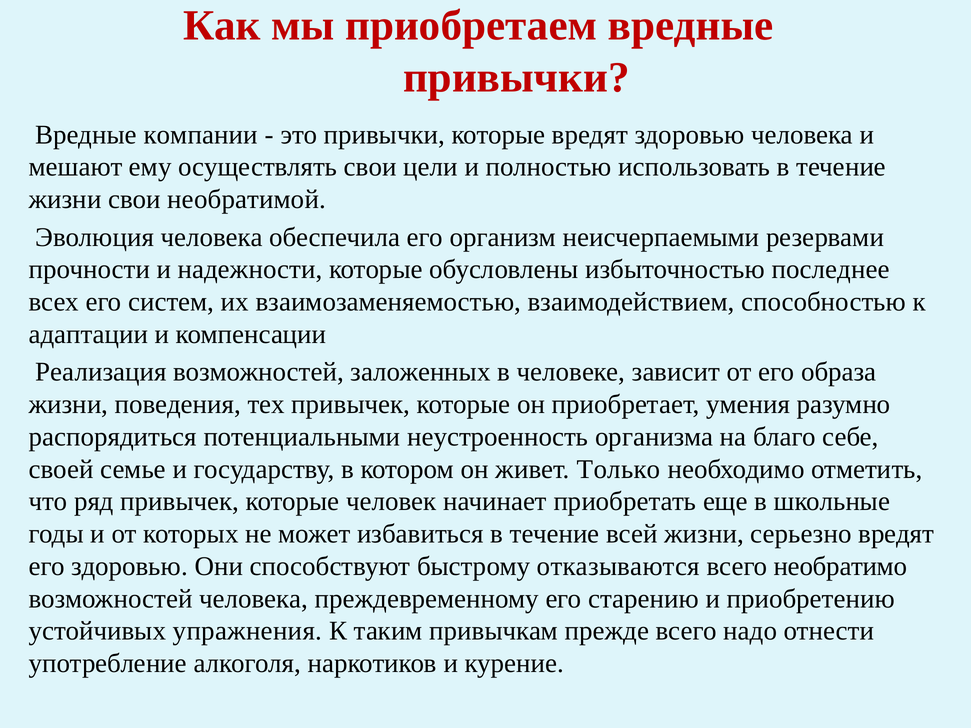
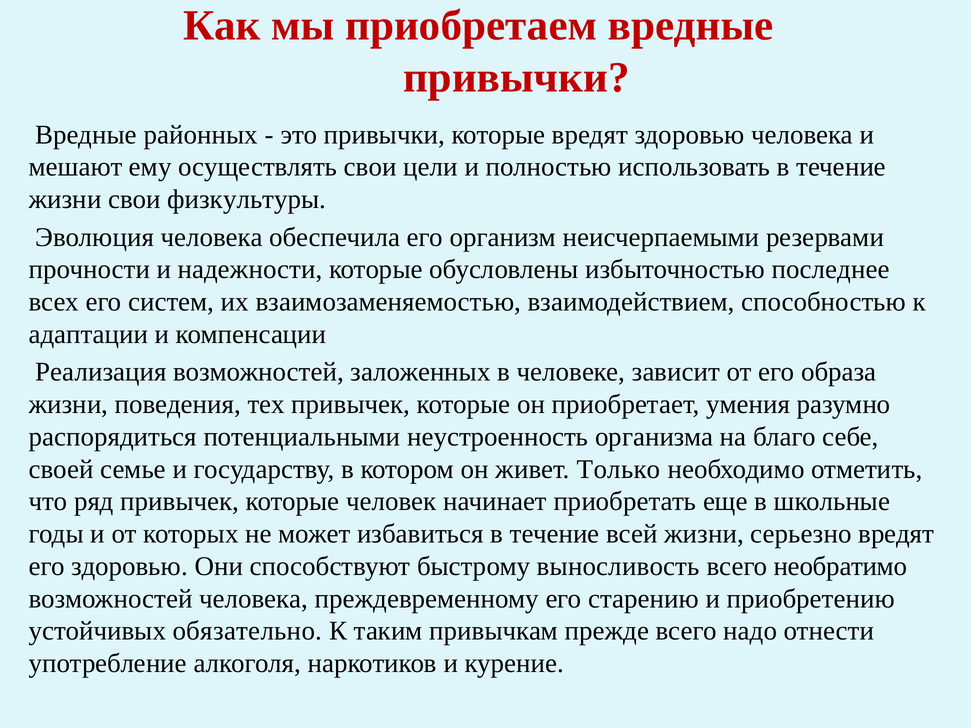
компании: компании -> районных
необратимой: необратимой -> физкультуры
отказываются: отказываются -> выносливость
упражнения: упражнения -> обязательно
